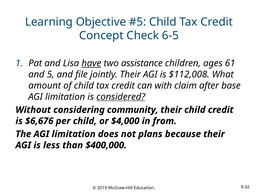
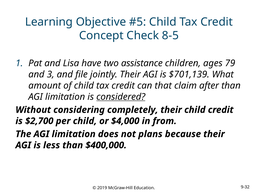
6-5: 6-5 -> 8-5
have underline: present -> none
61: 61 -> 79
5: 5 -> 3
$112,008: $112,008 -> $701,139
with: with -> that
after base: base -> than
community: community -> completely
$6,676: $6,676 -> $2,700
